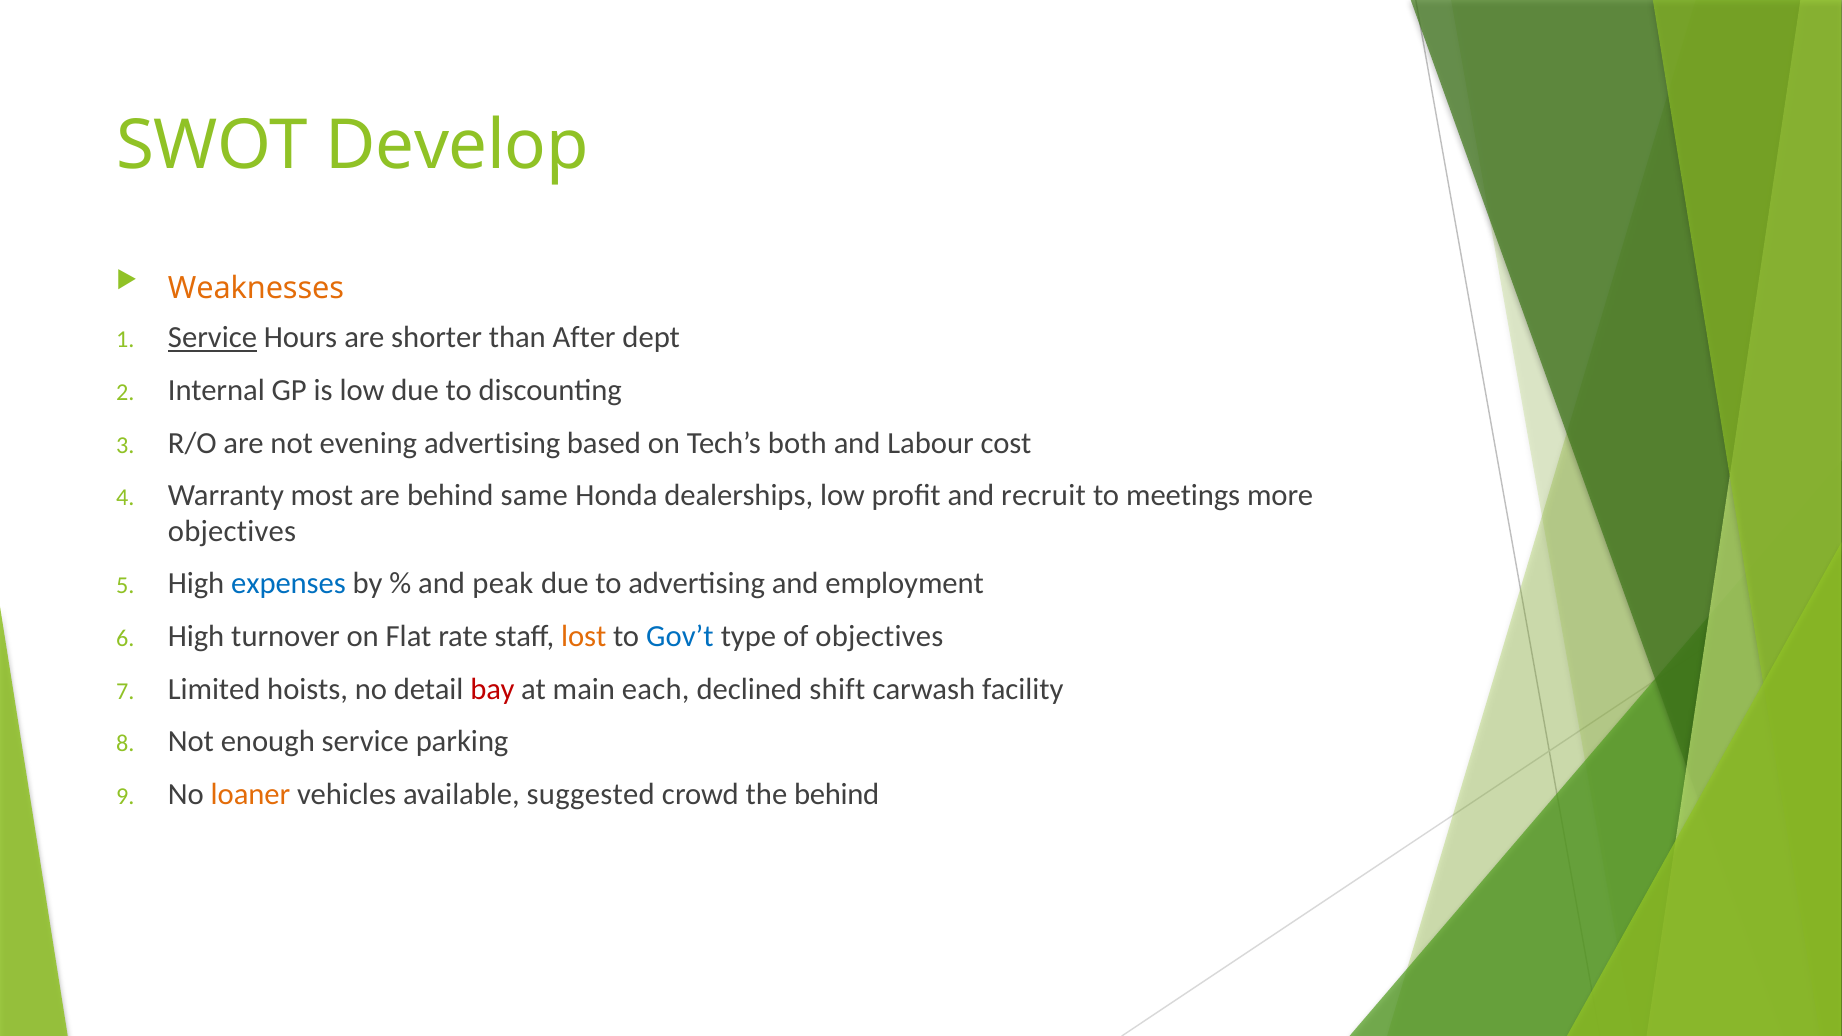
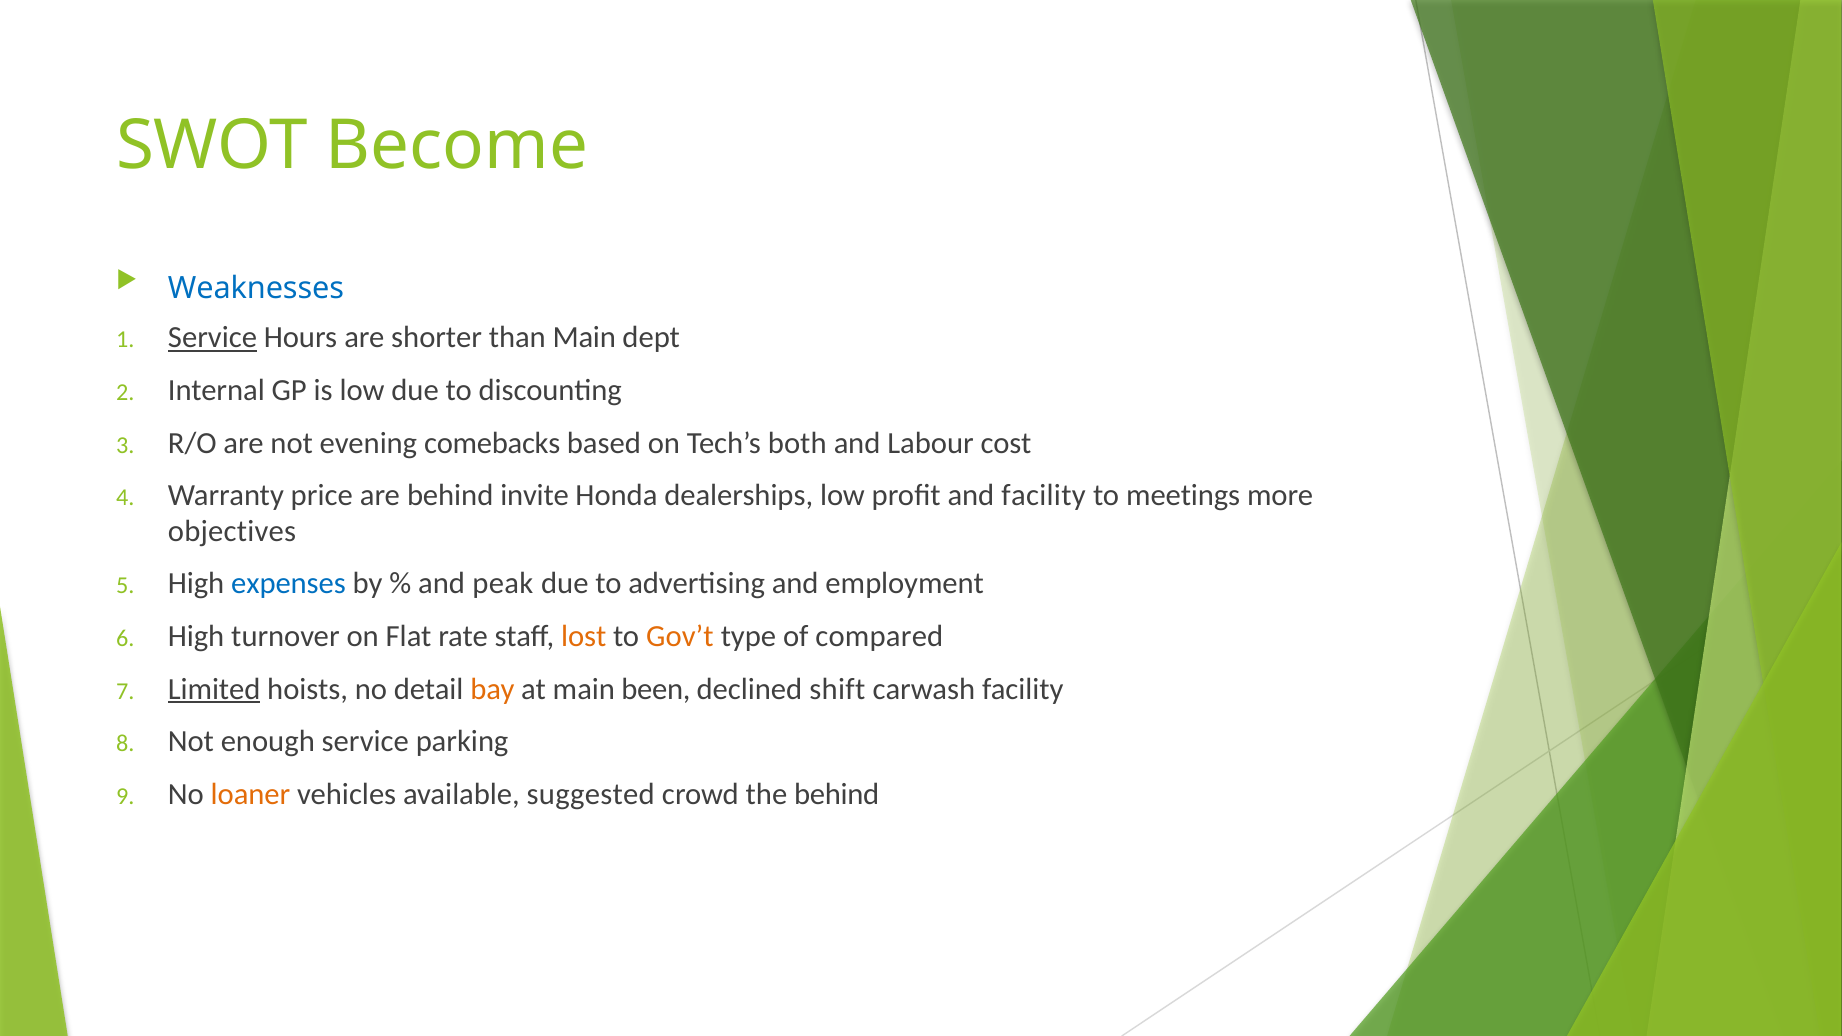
Develop: Develop -> Become
Weaknesses colour: orange -> blue
than After: After -> Main
evening advertising: advertising -> comebacks
most: most -> price
same: same -> invite
and recruit: recruit -> facility
Gov’t colour: blue -> orange
of objectives: objectives -> compared
Limited underline: none -> present
bay colour: red -> orange
each: each -> been
